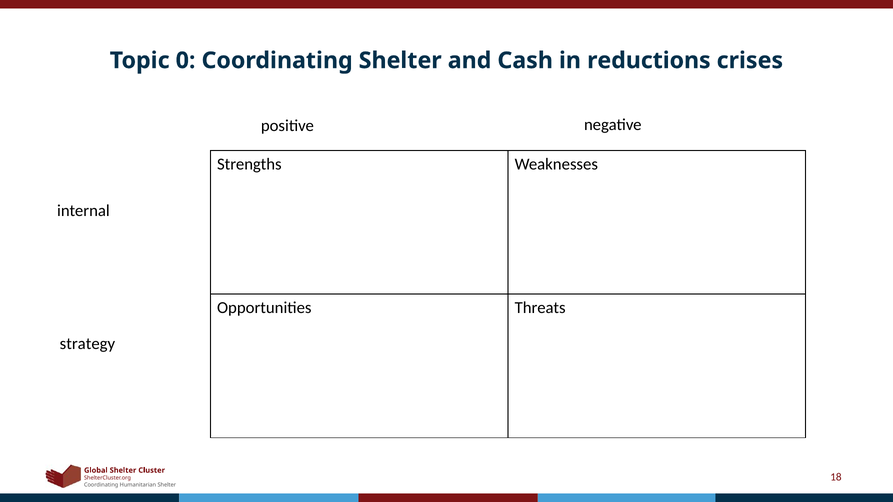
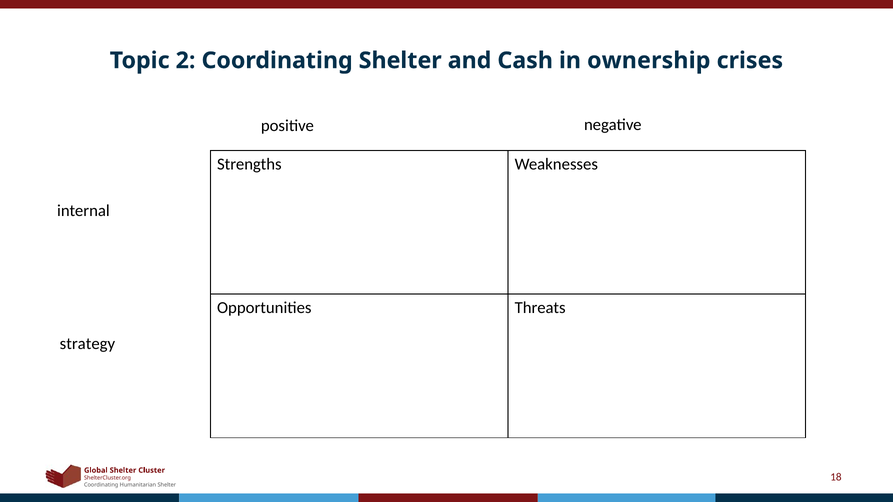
0: 0 -> 2
reductions: reductions -> ownership
